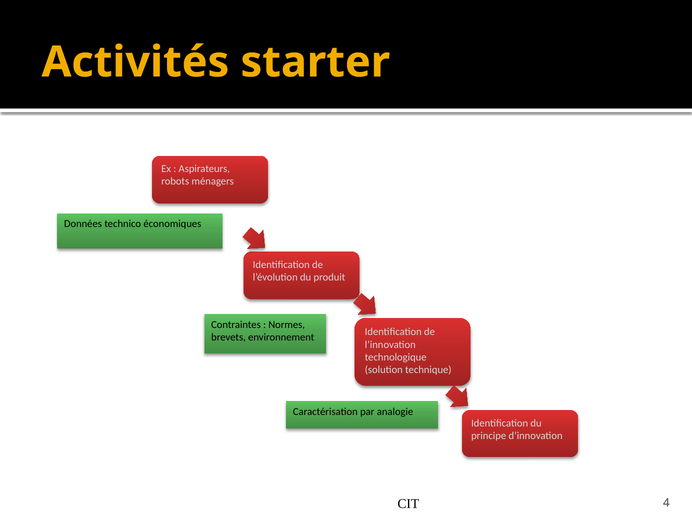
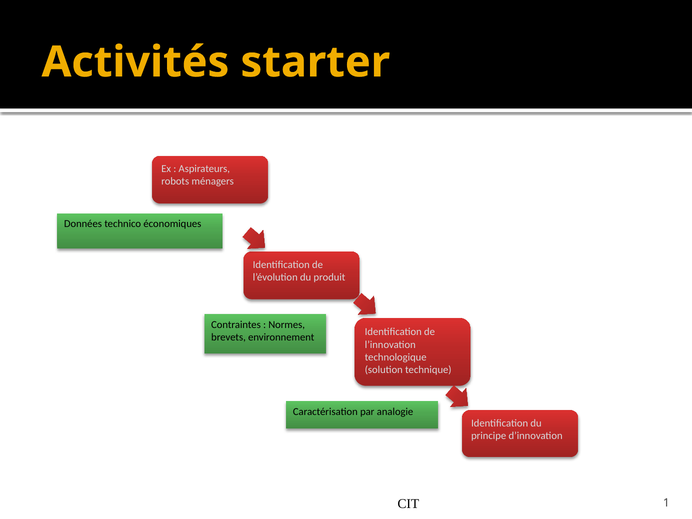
4: 4 -> 1
